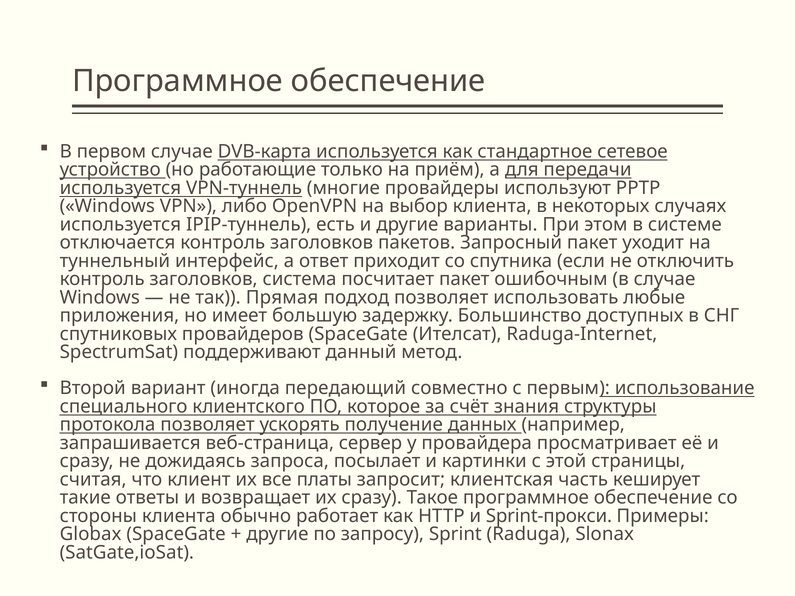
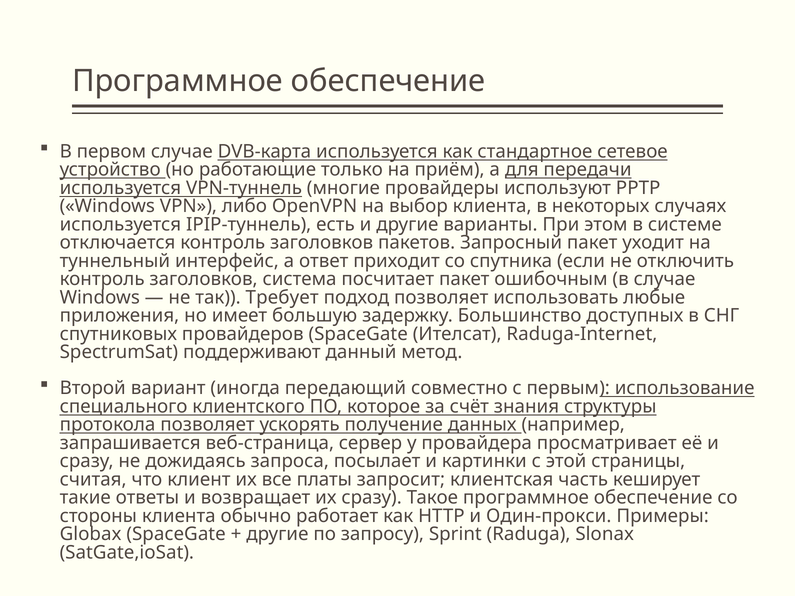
Прямая: Прямая -> Требует
Sprint-прокси: Sprint-прокси -> Один-прокси
